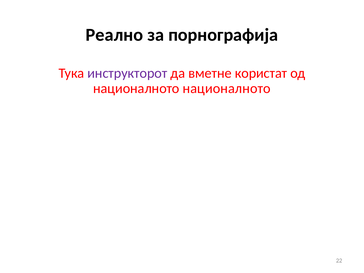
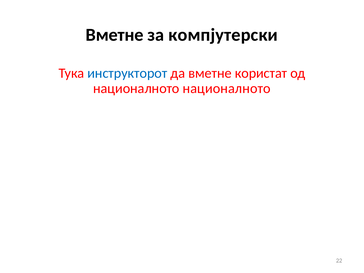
Реално at (114, 35): Реално -> Вметне
порнографија: порнографија -> компјутерски
инструкторот colour: purple -> blue
